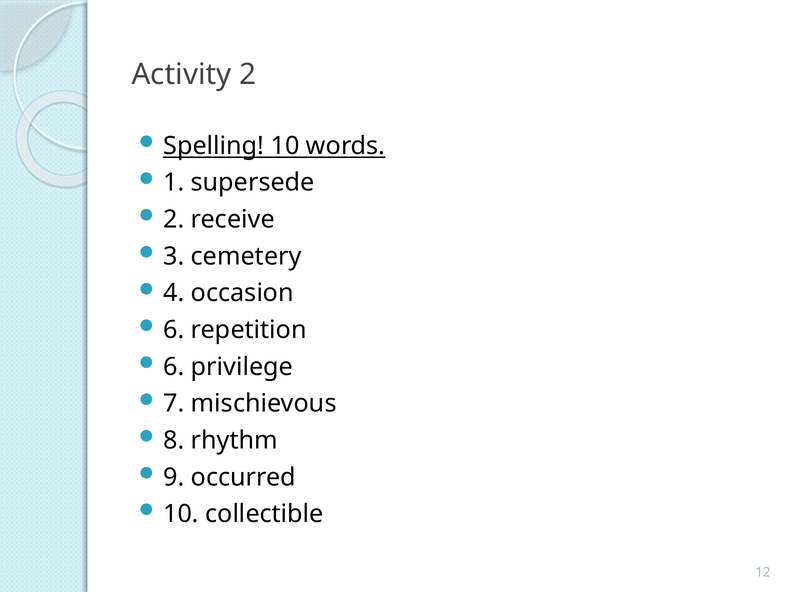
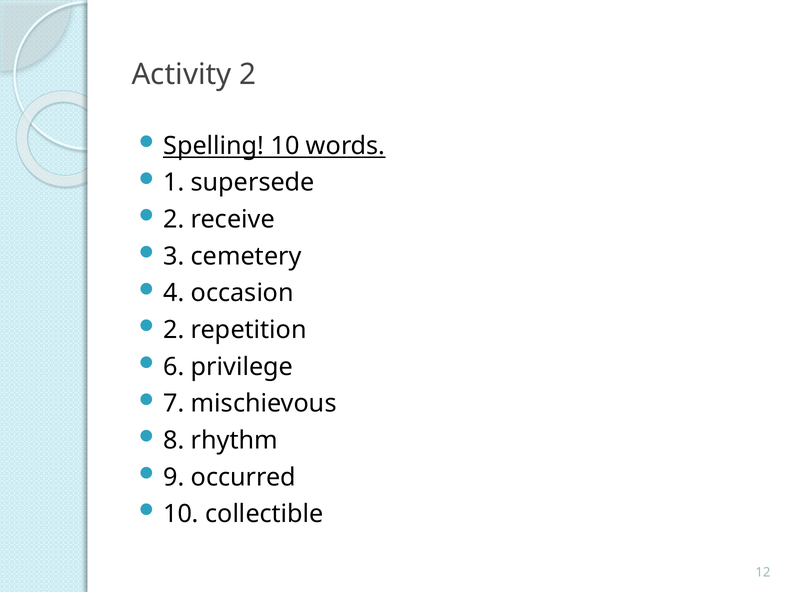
6 at (174, 330): 6 -> 2
